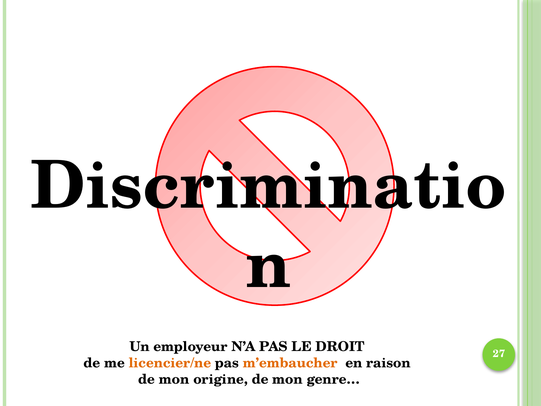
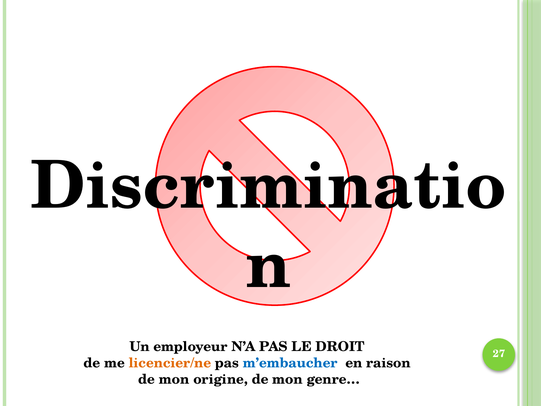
m’embaucher colour: orange -> blue
